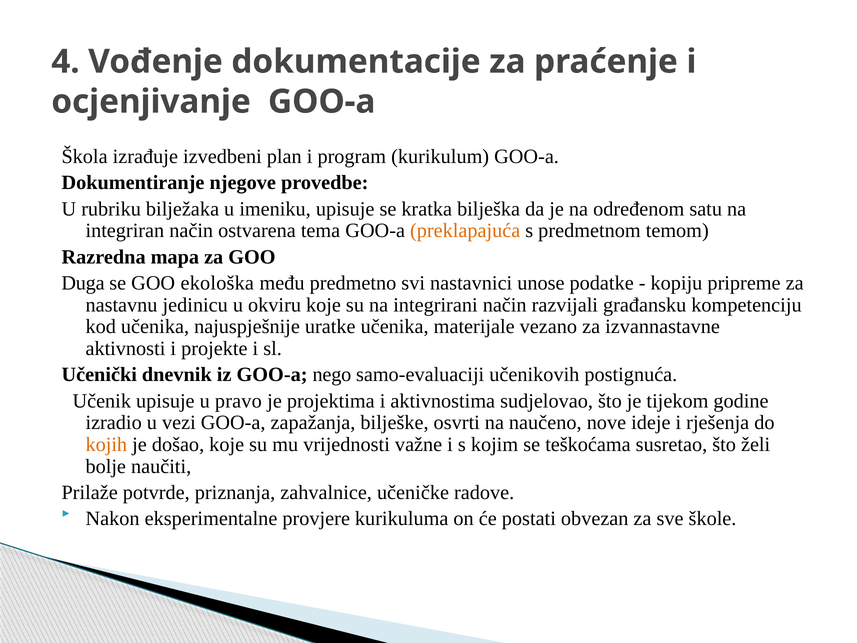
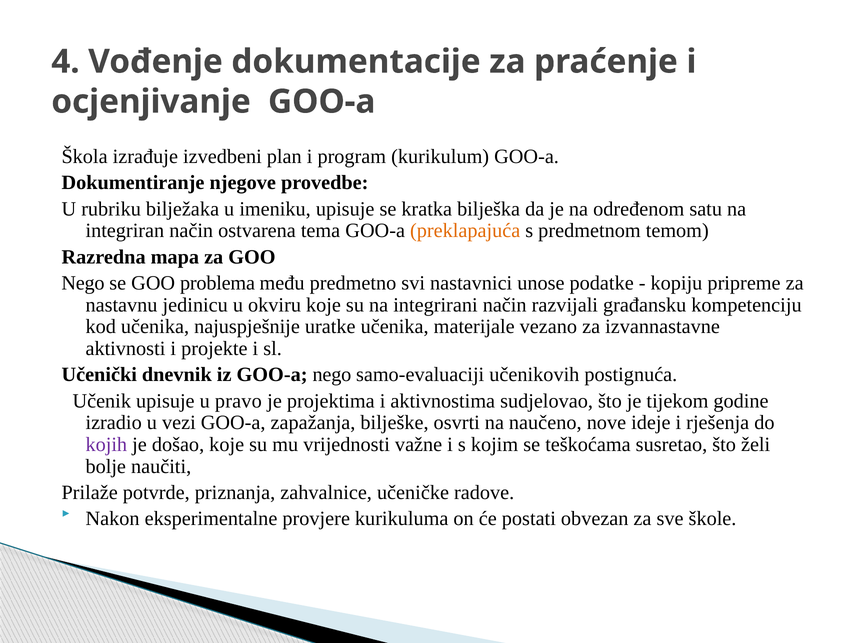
Duga at (83, 283): Duga -> Nego
ekološka: ekološka -> problema
kojih colour: orange -> purple
